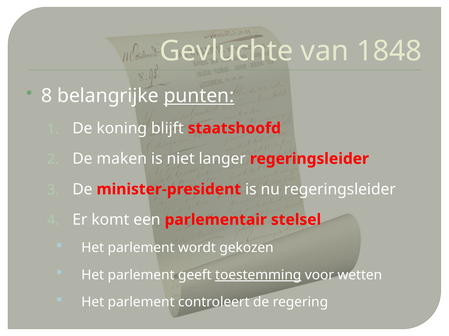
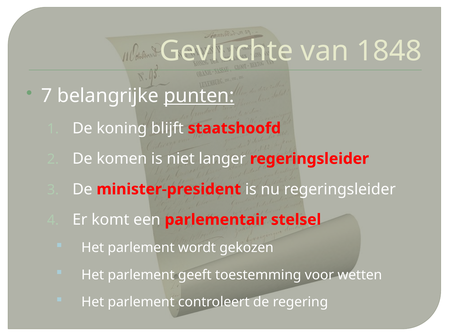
8: 8 -> 7
maken: maken -> komen
toestemming underline: present -> none
